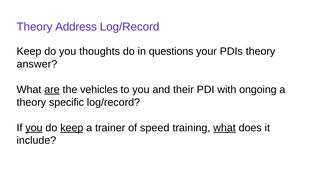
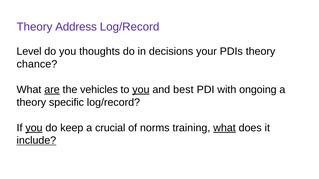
Keep at (29, 52): Keep -> Level
questions: questions -> decisions
answer: answer -> chance
you at (141, 90) underline: none -> present
their: their -> best
keep at (72, 128) underline: present -> none
trainer: trainer -> crucial
speed: speed -> norms
include underline: none -> present
